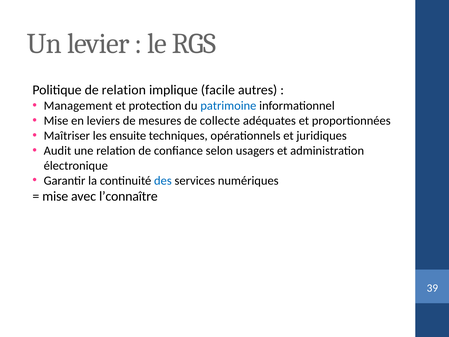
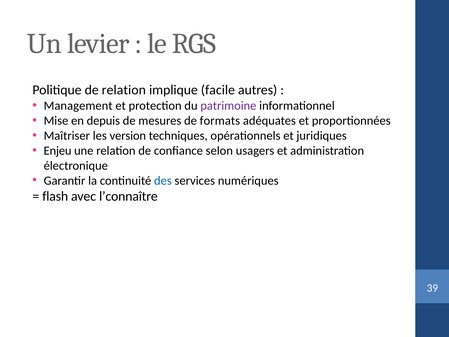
patrimoine colour: blue -> purple
leviers: leviers -> depuis
collecte: collecte -> formats
ensuite: ensuite -> version
Audit: Audit -> Enjeu
mise at (55, 196): mise -> flash
